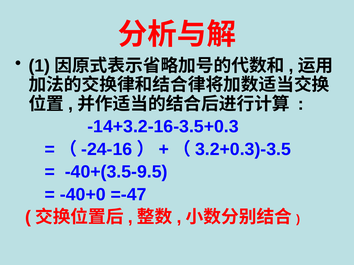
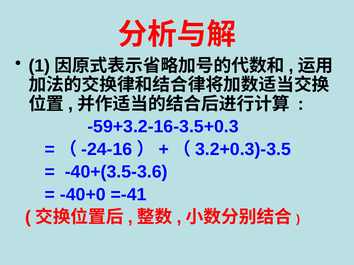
-14+3.2-16-3.5+0.3: -14+3.2-16-3.5+0.3 -> -59+3.2-16-3.5+0.3
-40+(3.5-9.5: -40+(3.5-9.5 -> -40+(3.5-3.6
=-47: =-47 -> =-41
